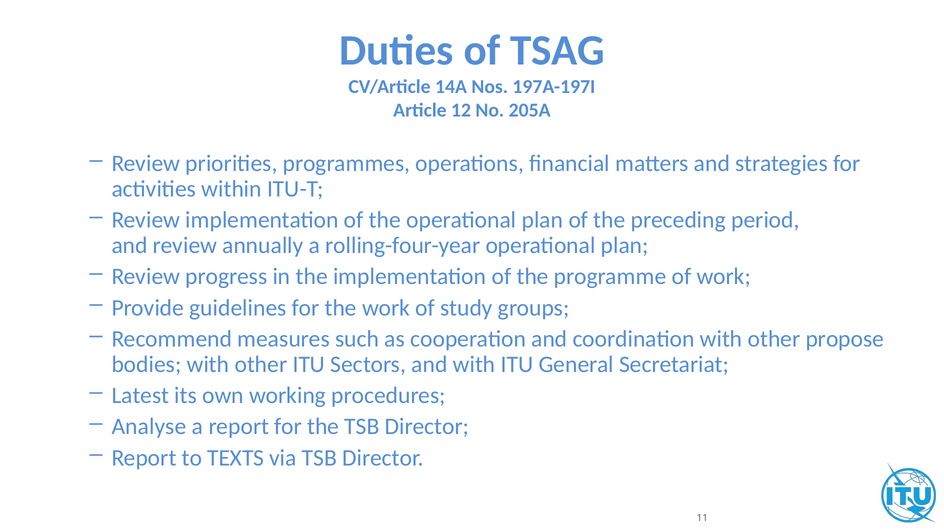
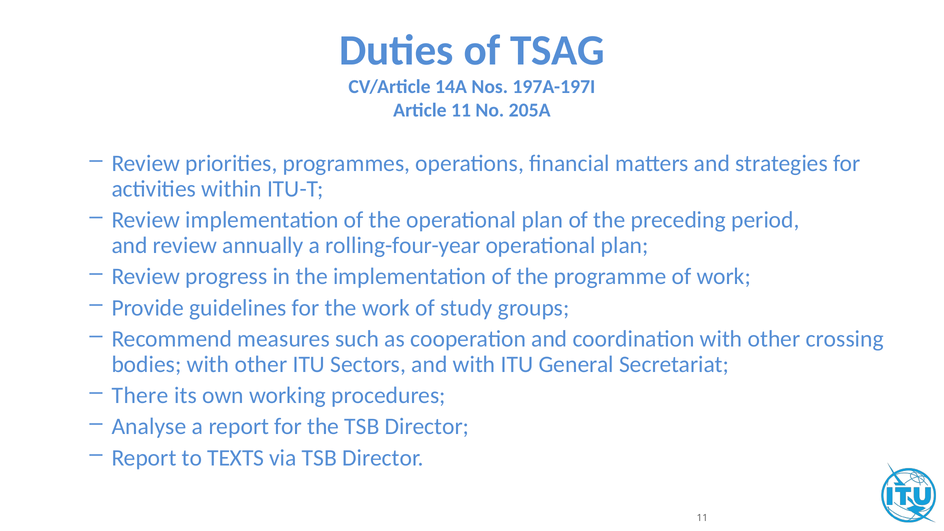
Article 12: 12 -> 11
propose: propose -> crossing
Latest: Latest -> There
